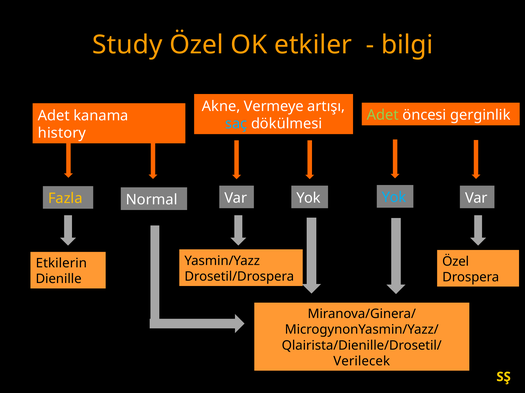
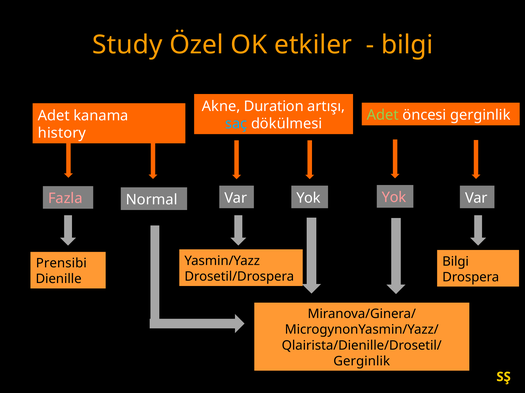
Vermeye: Vermeye -> Duration
Yok at (394, 198) colour: light blue -> pink
Fazla colour: yellow -> pink
Özel at (456, 262): Özel -> Bilgi
Etkilerin: Etkilerin -> Prensibi
Verilecek at (362, 362): Verilecek -> Gerginlik
